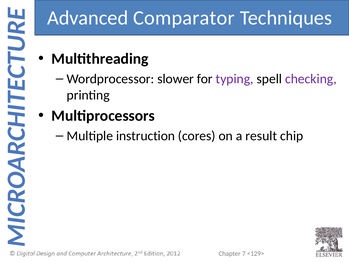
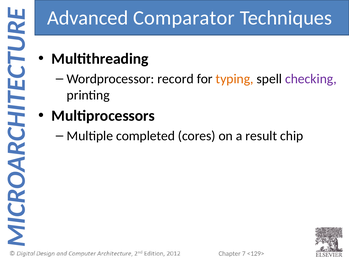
slower: slower -> record
typing colour: purple -> orange
instruction: instruction -> completed
